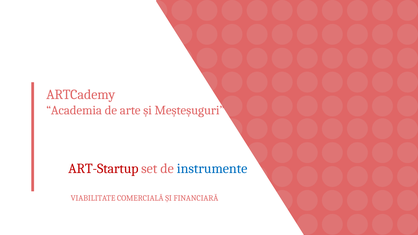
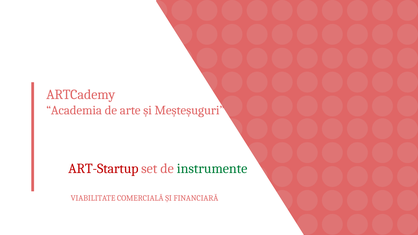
instrumente colour: blue -> green
